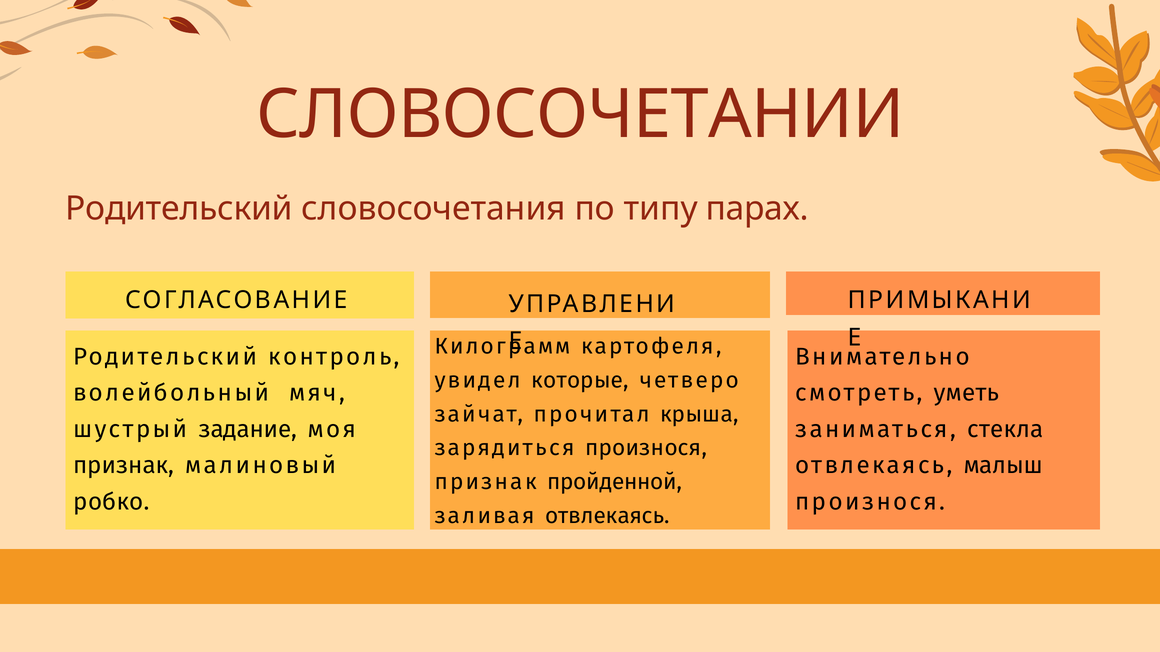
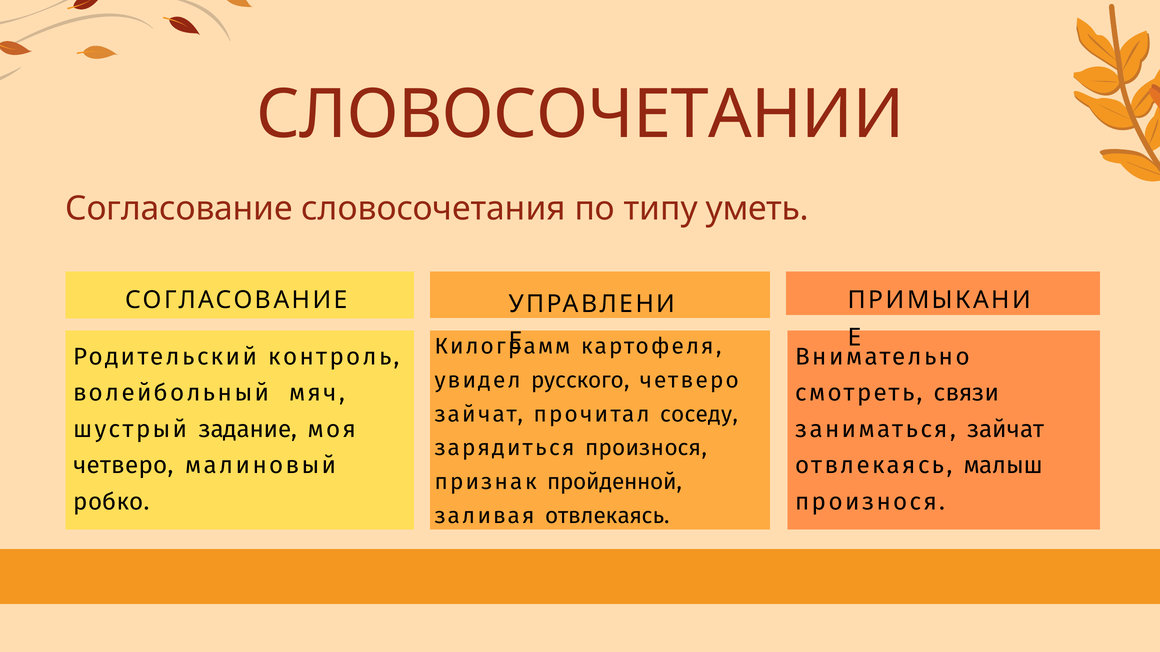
Родительский at (179, 209): Родительский -> Согласование
парах: парах -> уметь
которые: которые -> русского
уметь: уметь -> связи
крыша: крыша -> соседу
заниматься стекла: стекла -> зайчат
признак at (124, 466): признак -> четверо
